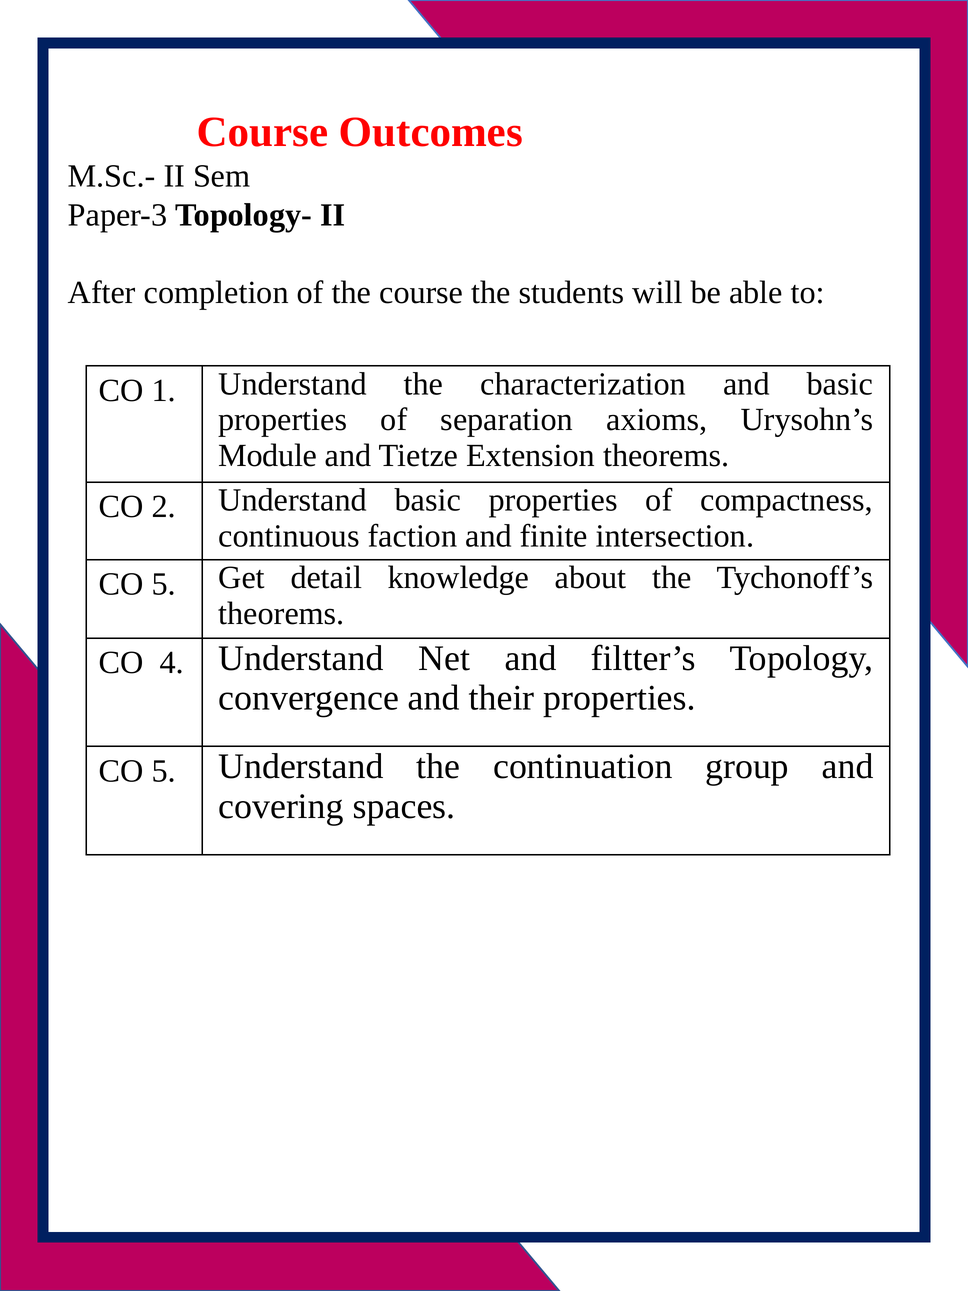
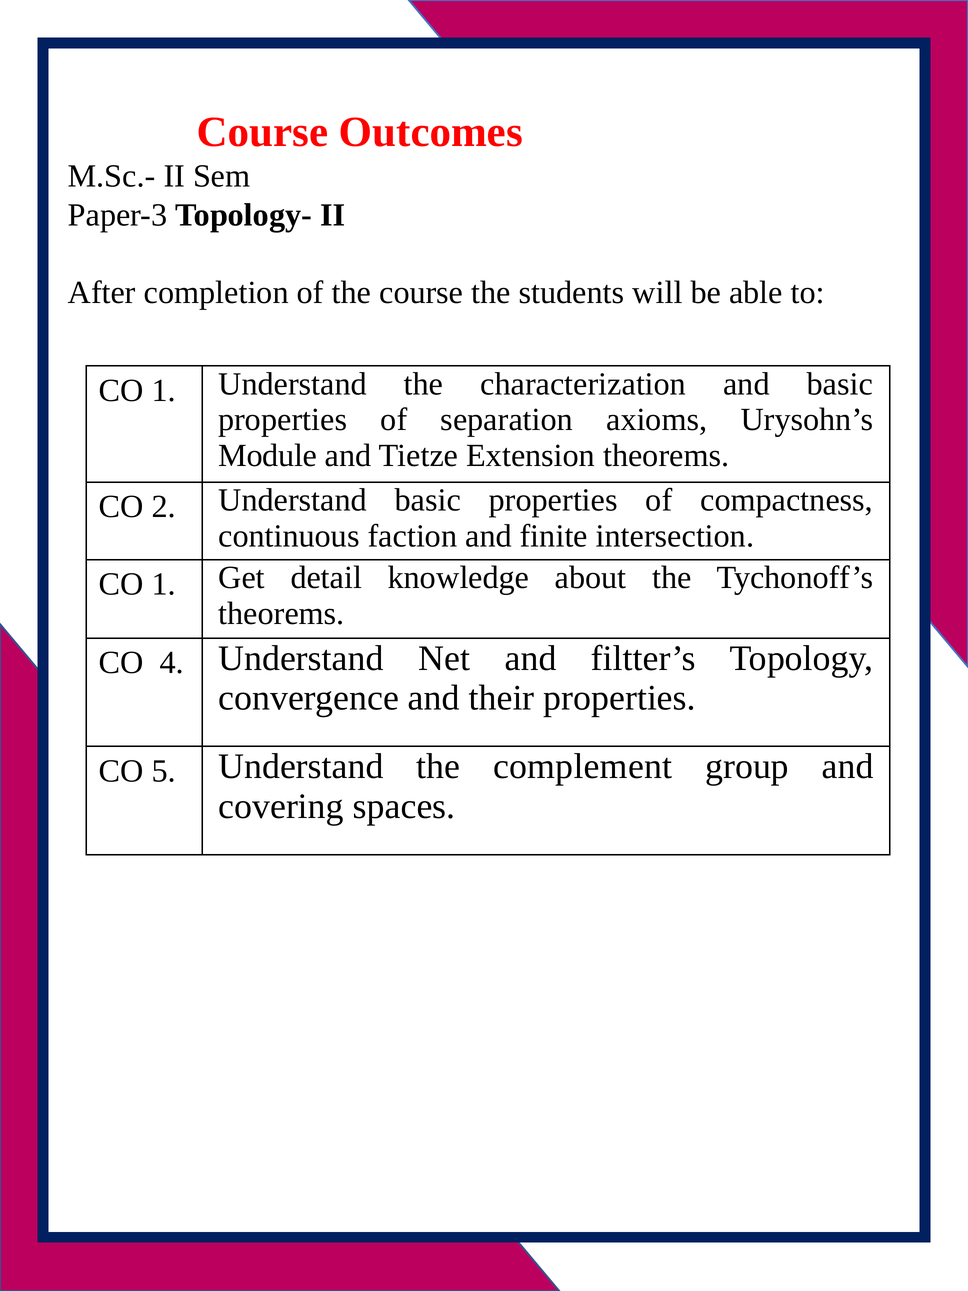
5 at (164, 584): 5 -> 1
continuation: continuation -> complement
